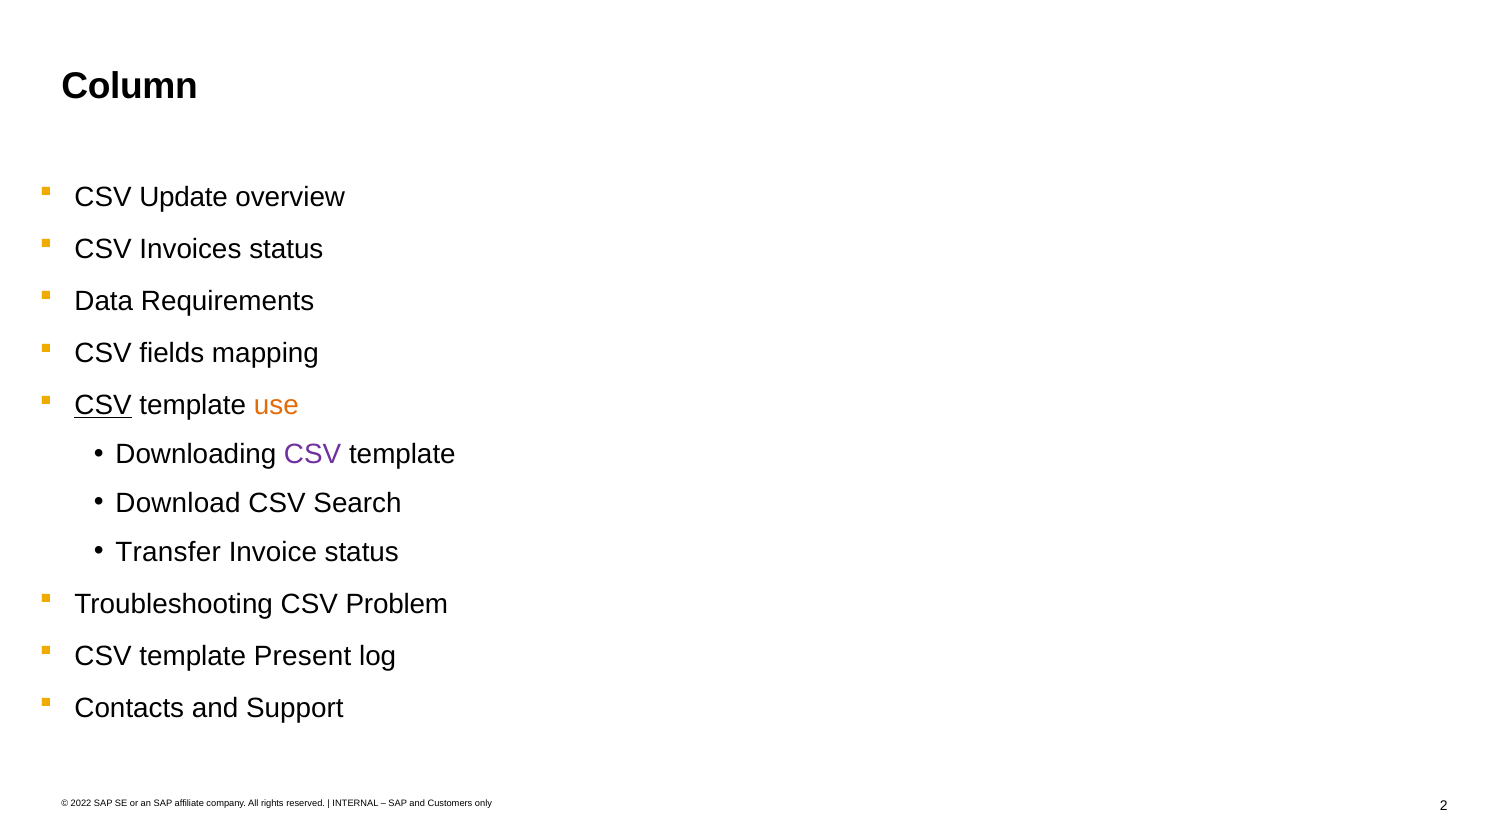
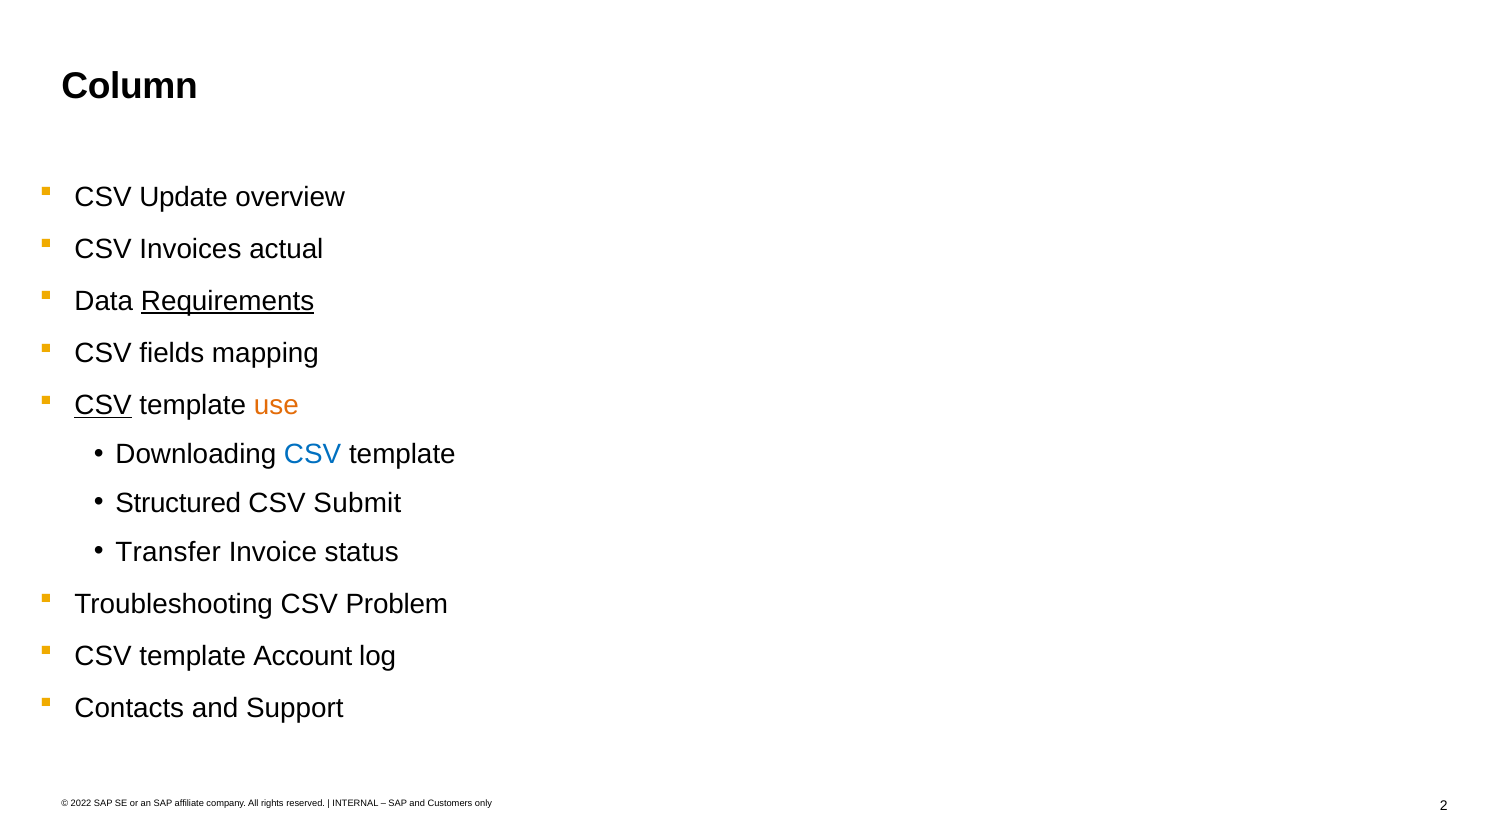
Invoices status: status -> actual
Requirements underline: none -> present
CSV at (313, 454) colour: purple -> blue
Download: Download -> Structured
Search: Search -> Submit
Present: Present -> Account
